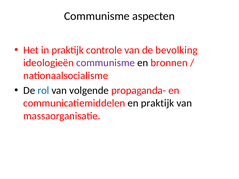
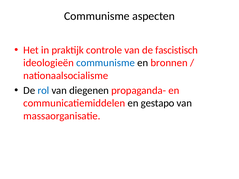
bevolking: bevolking -> fascistisch
communisme at (106, 63) colour: purple -> blue
volgende: volgende -> diegenen
en praktijk: praktijk -> gestapo
